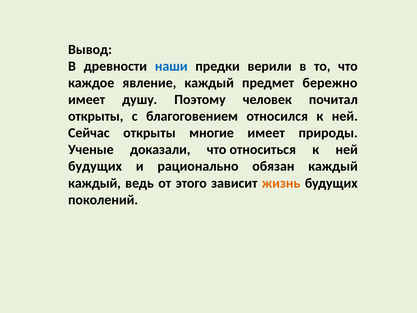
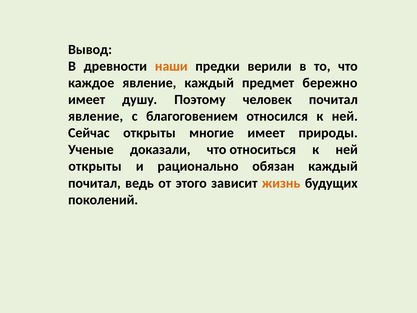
наши colour: blue -> orange
открыты at (96, 116): открыты -> явление
будущих at (95, 166): будущих -> открыты
каждый at (94, 183): каждый -> почитал
